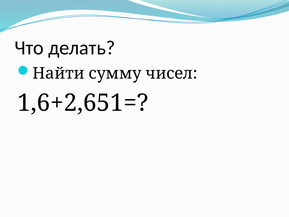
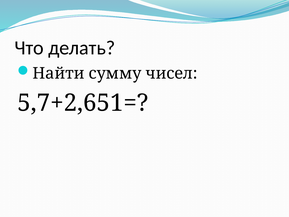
1,6+2,651=: 1,6+2,651= -> 5,7+2,651=
